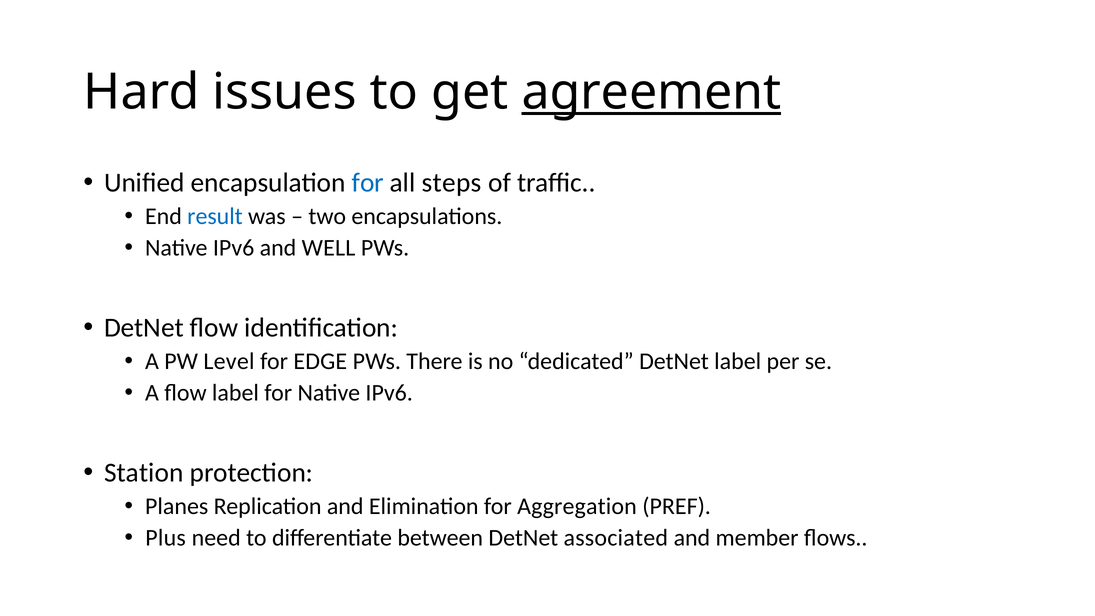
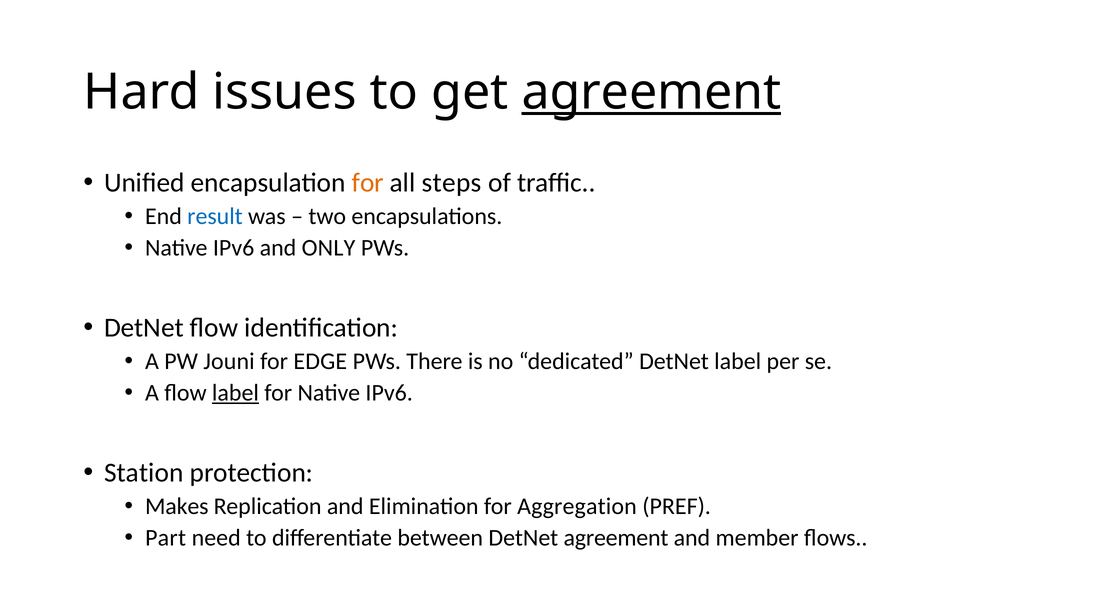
for at (368, 183) colour: blue -> orange
WELL: WELL -> ONLY
Level: Level -> Jouni
label at (235, 393) underline: none -> present
Planes: Planes -> Makes
Plus: Plus -> Part
DetNet associated: associated -> agreement
